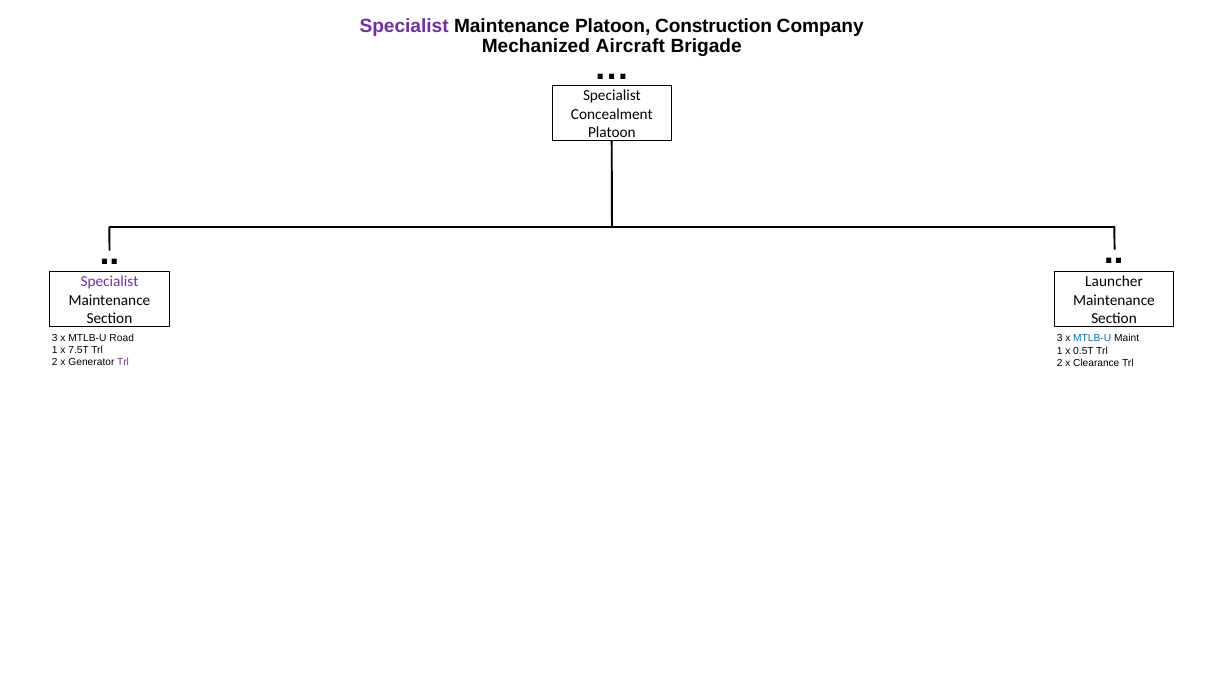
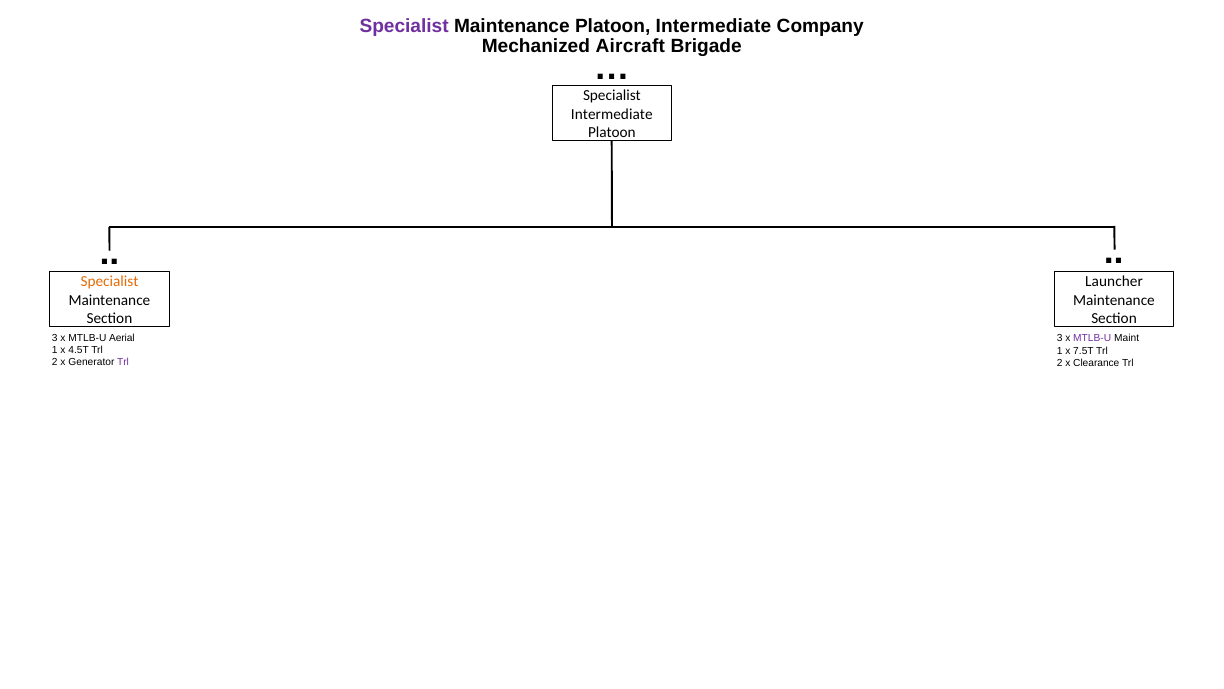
Platoon Construction: Construction -> Intermediate
Concealment at (612, 114): Concealment -> Intermediate
Specialist at (110, 282) colour: purple -> orange
Road: Road -> Aerial
MTLB-U at (1092, 338) colour: blue -> purple
7.5T: 7.5T -> 4.5T
0.5T: 0.5T -> 7.5T
